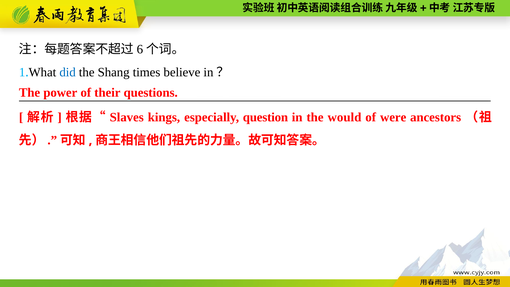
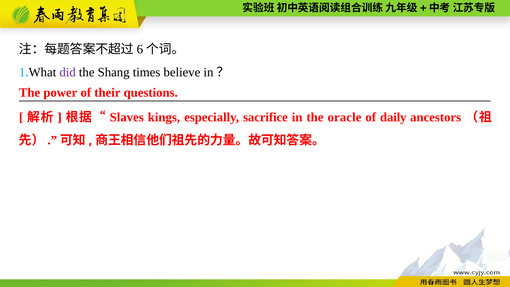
did colour: blue -> purple
question: question -> sacrifice
would: would -> oracle
were: were -> daily
